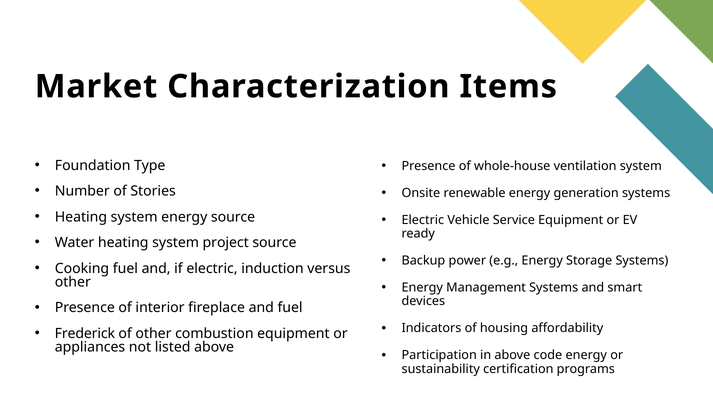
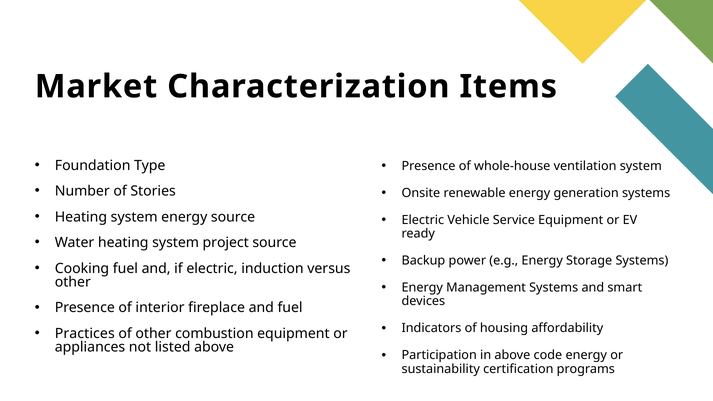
Frederick: Frederick -> Practices
